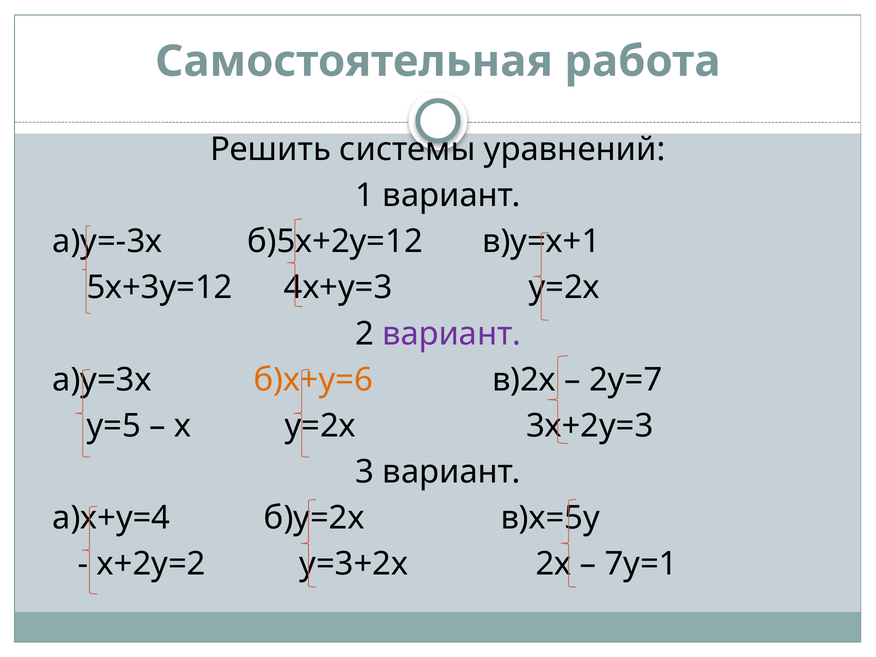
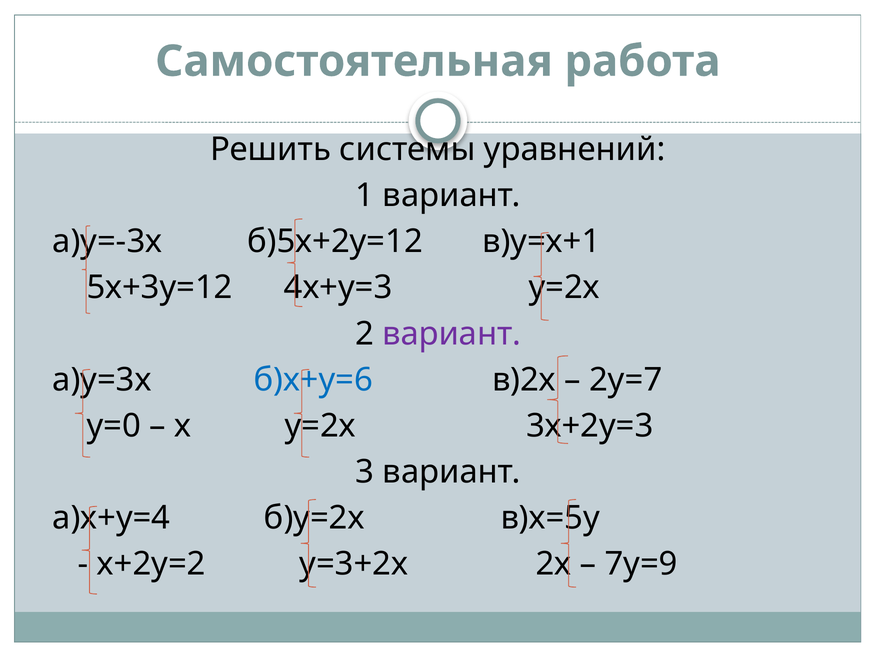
б)х+у=6 colour: orange -> blue
у=5: у=5 -> у=0
7у=1: 7у=1 -> 7у=9
